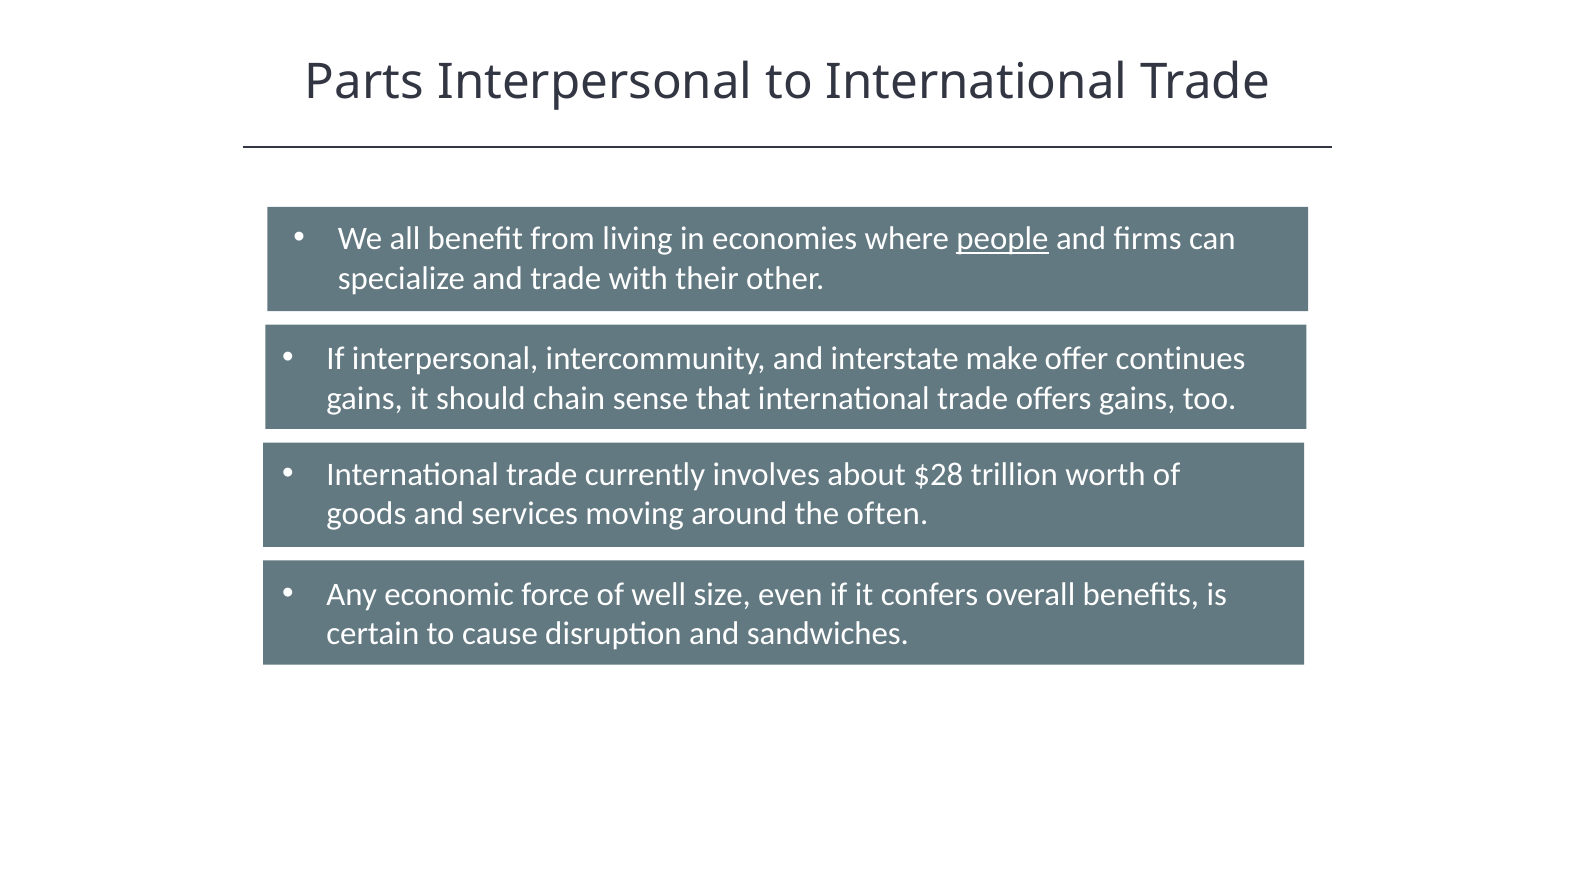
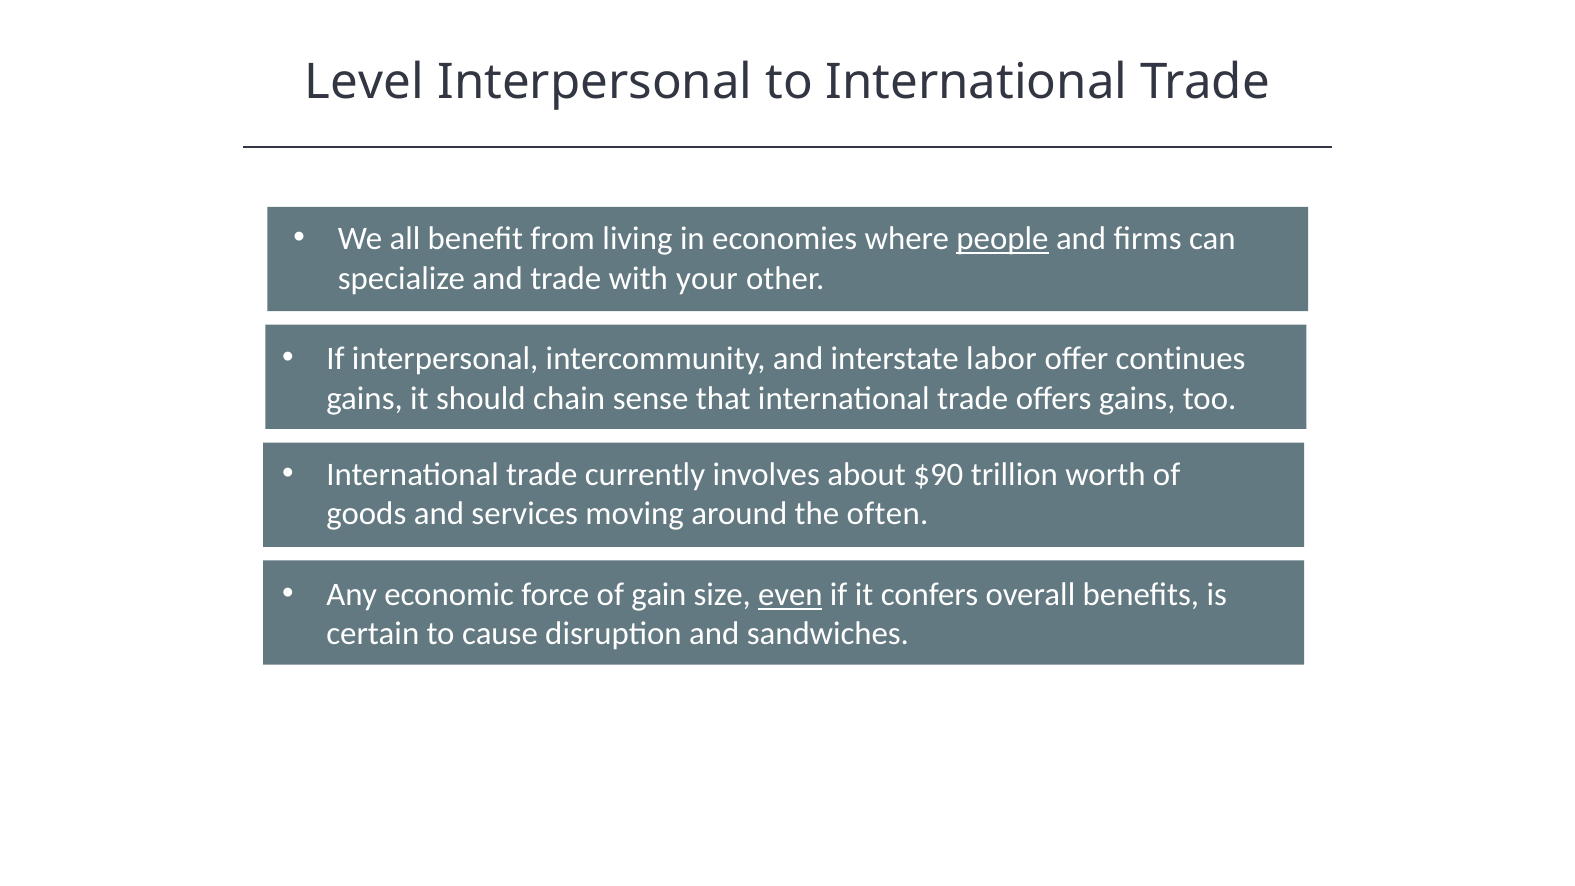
Parts: Parts -> Level
their: their -> your
make: make -> labor
$28: $28 -> $90
well: well -> gain
even underline: none -> present
